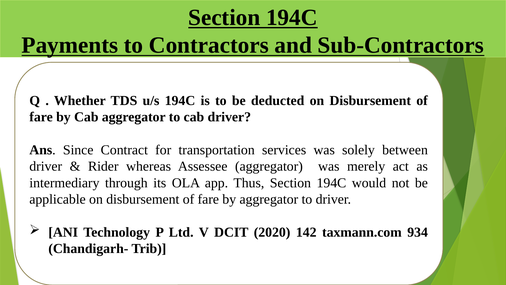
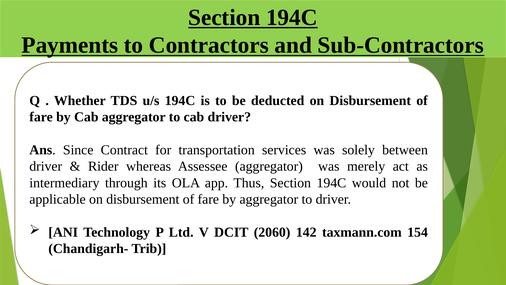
2020: 2020 -> 2060
934: 934 -> 154
